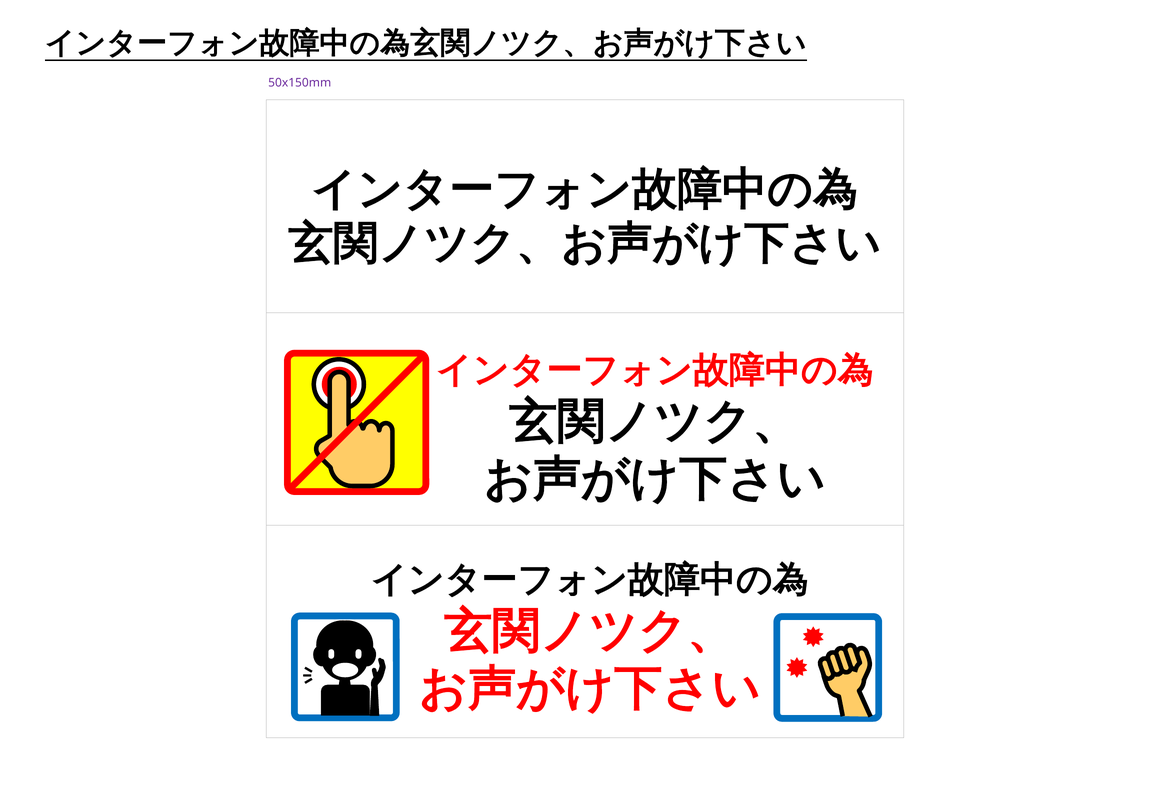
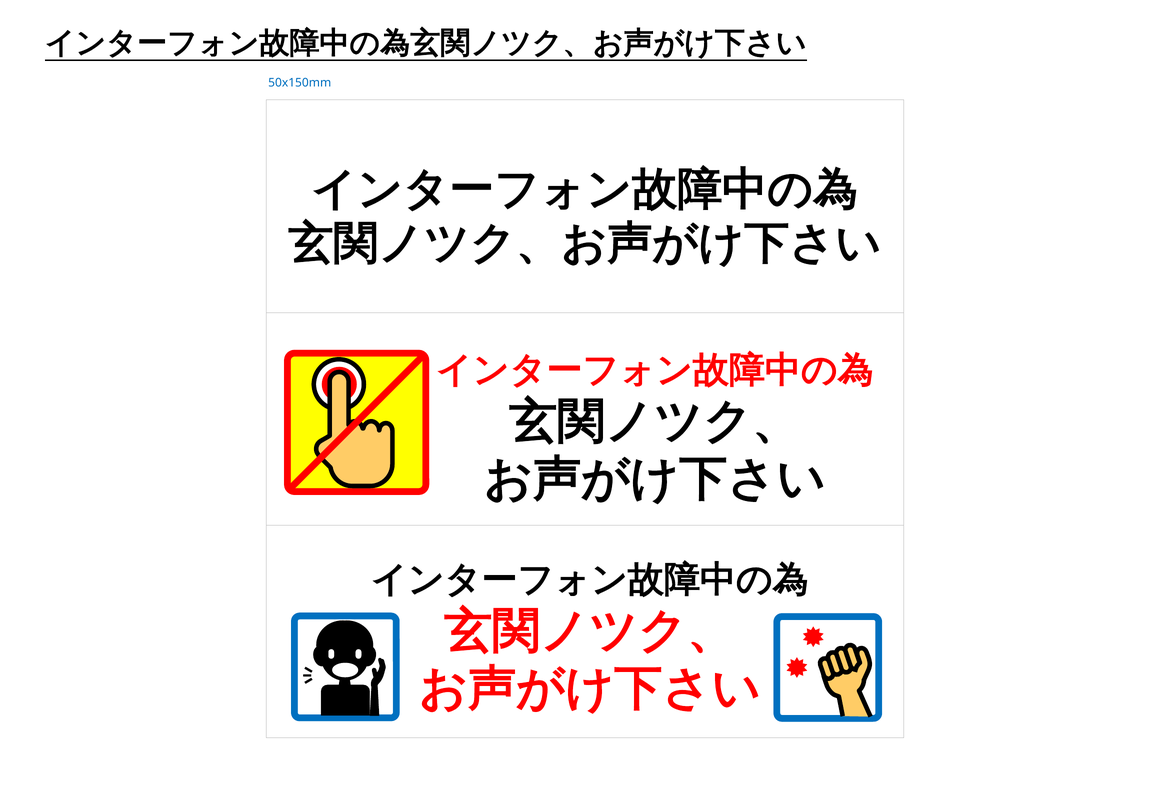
50x150mm colour: purple -> blue
